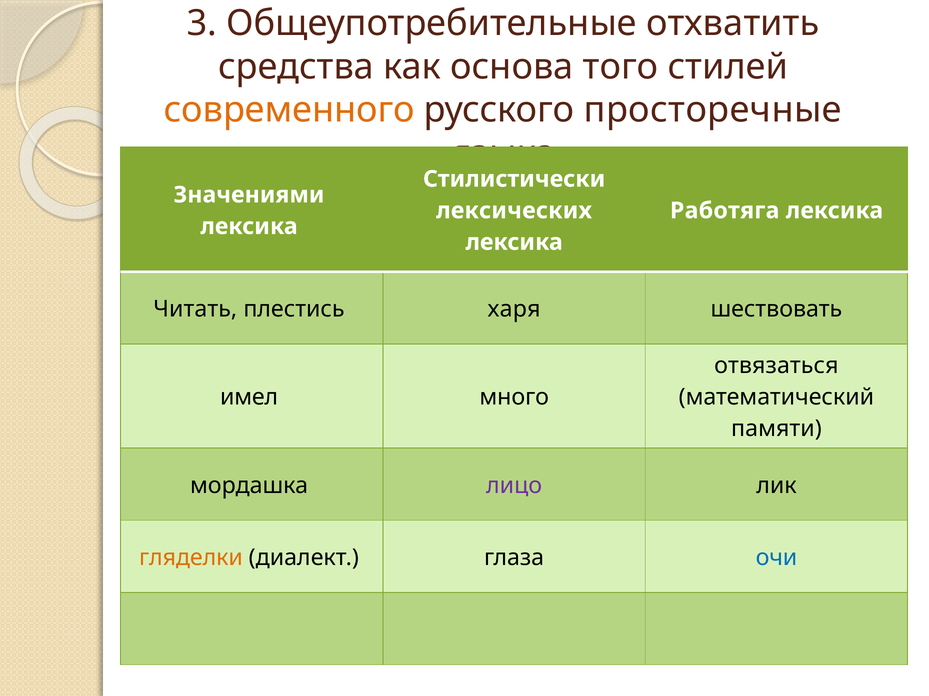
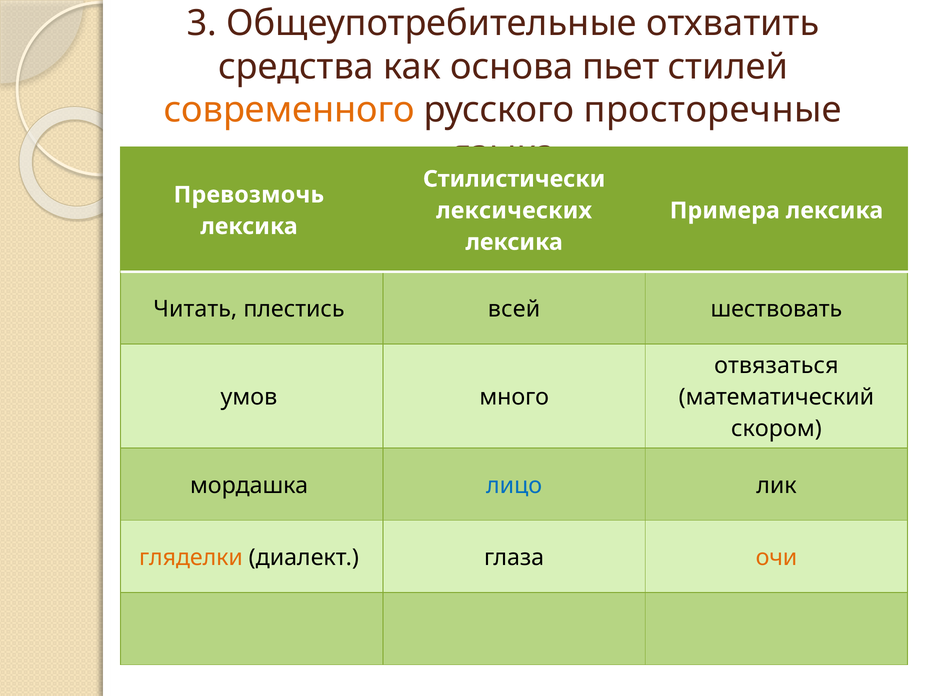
того: того -> пьет
Значениями: Значениями -> Превозмочь
Работяга: Работяга -> Примера
харя: харя -> всей
имел: имел -> умов
памяти: памяти -> скором
лицо colour: purple -> blue
очи colour: blue -> orange
